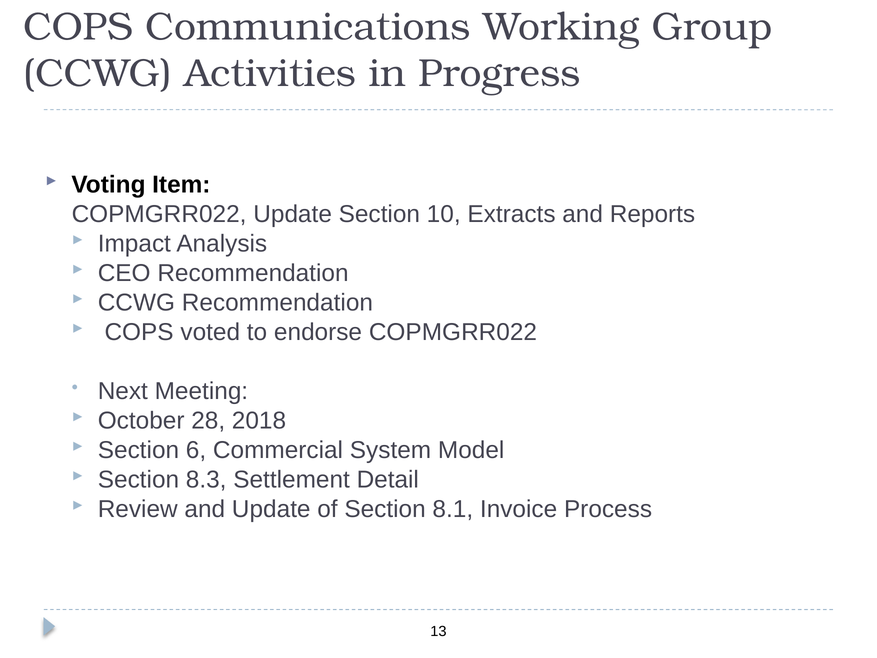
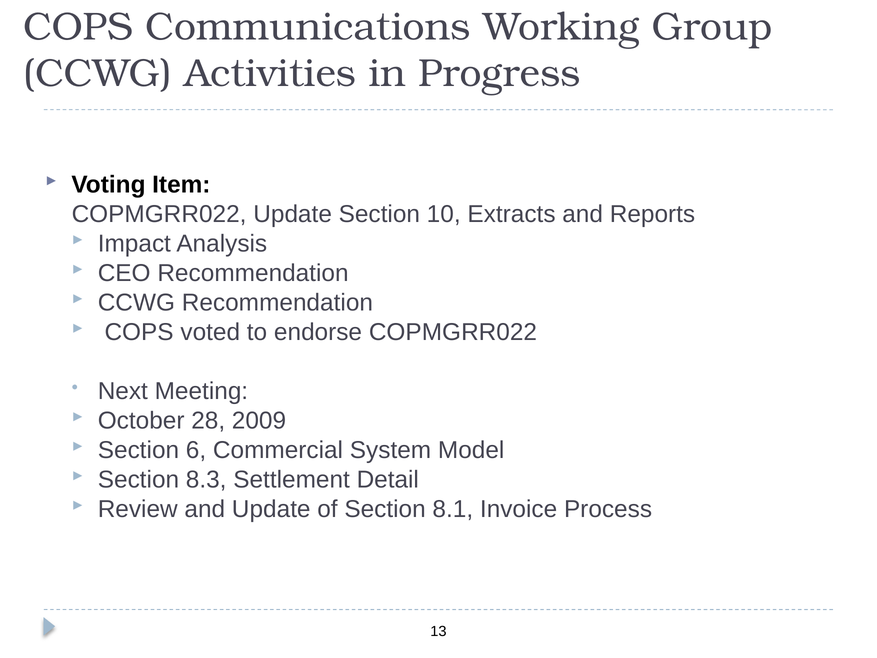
2018: 2018 -> 2009
